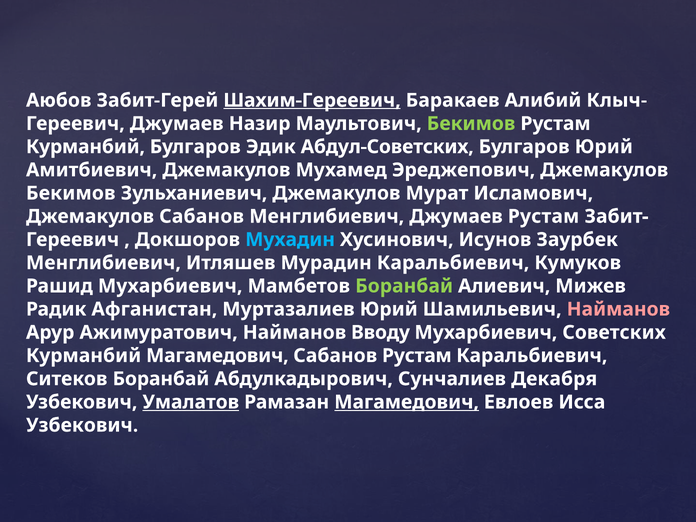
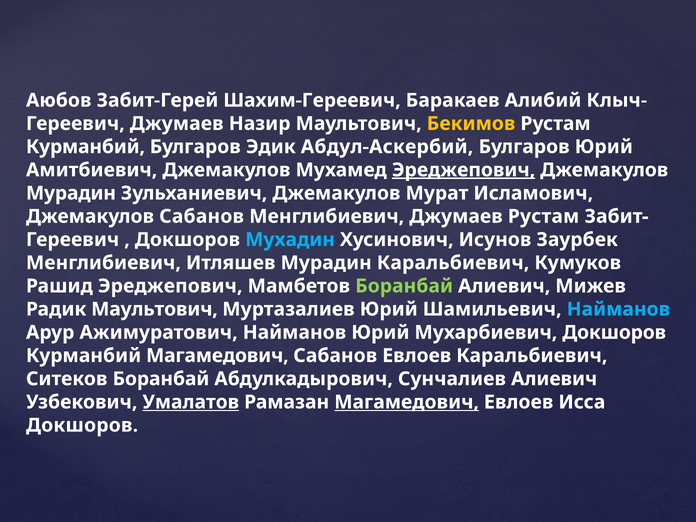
Шахим-Гереевич underline: present -> none
Бекимов at (471, 124) colour: light green -> yellow
Абдул-Советских: Абдул-Советских -> Абдул-Аскербий
Эреджепович at (464, 170) underline: none -> present
Бекимов at (71, 193): Бекимов -> Мурадин
Рашид Мухарбиевич: Мухарбиевич -> Эреджепович
Радик Афганистан: Афганистан -> Маультович
Найманов at (618, 309) colour: pink -> light blue
Найманов Вводу: Вводу -> Юрий
Мухарбиевич Советских: Советских -> Докшоров
Сабанов Рустам: Рустам -> Евлоев
Сунчалиев Декабря: Декабря -> Алиевич
Узбекович at (82, 425): Узбекович -> Докшоров
